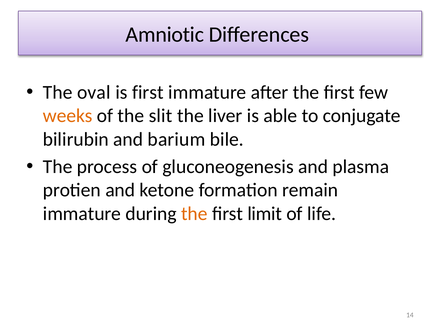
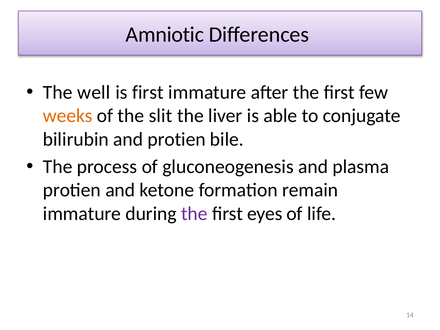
oval: oval -> well
and barium: barium -> protien
the at (194, 214) colour: orange -> purple
limit: limit -> eyes
